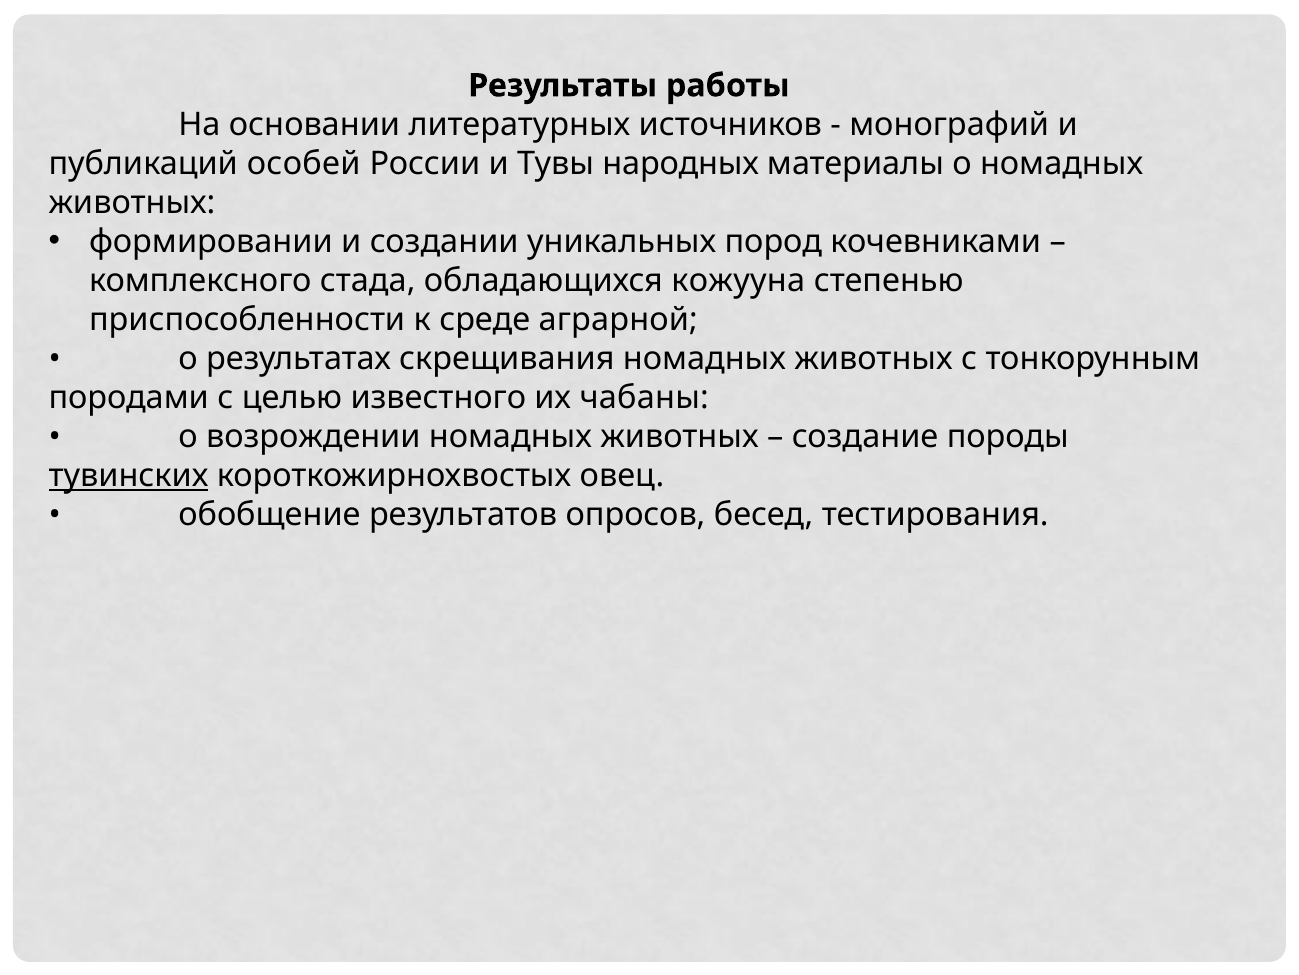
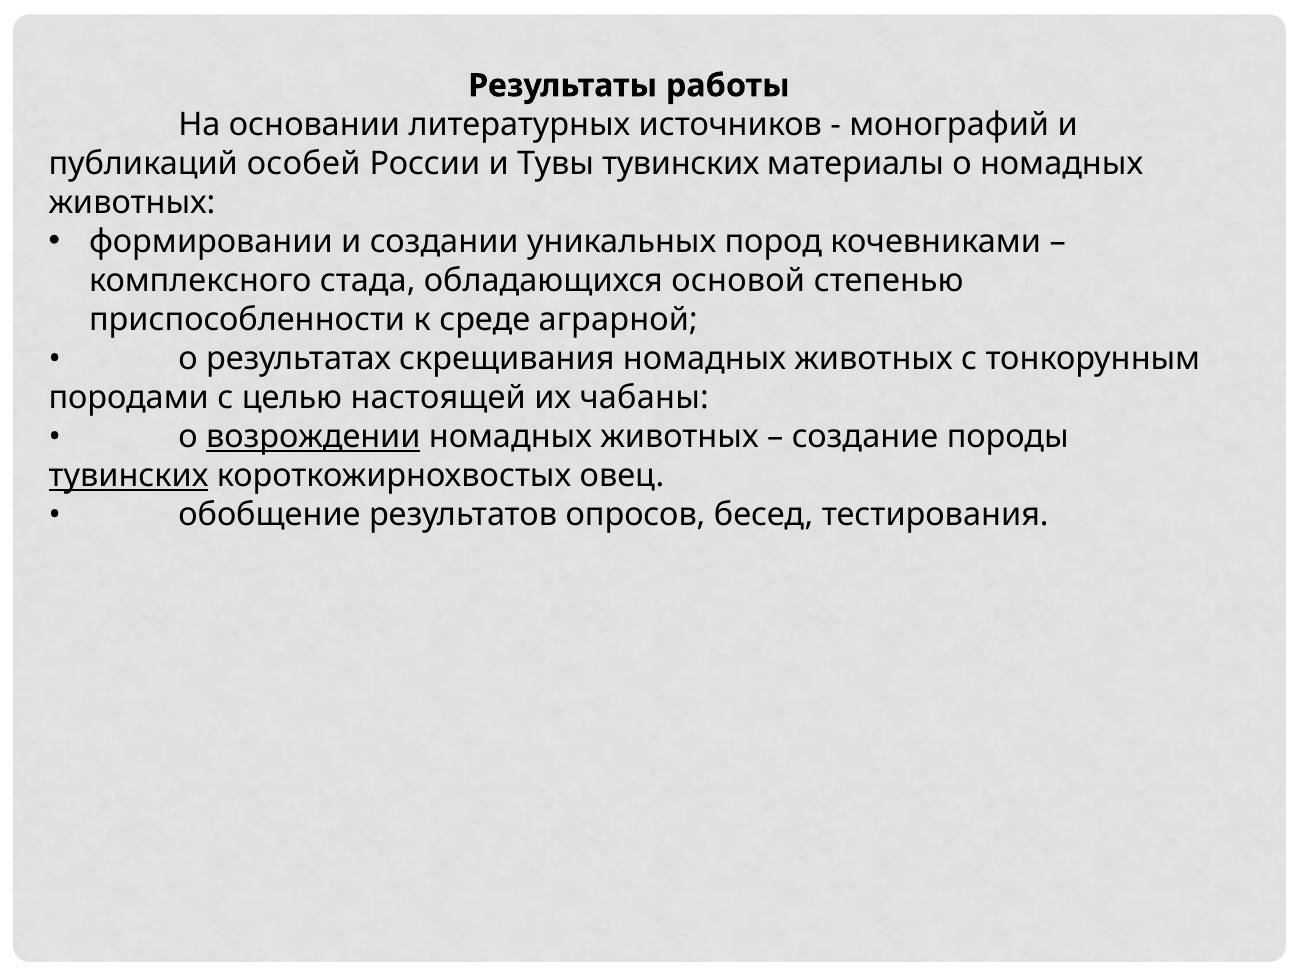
Тувы народных: народных -> тувинских
кожууна: кожууна -> основой
известного: известного -> настоящей
возрождении underline: none -> present
